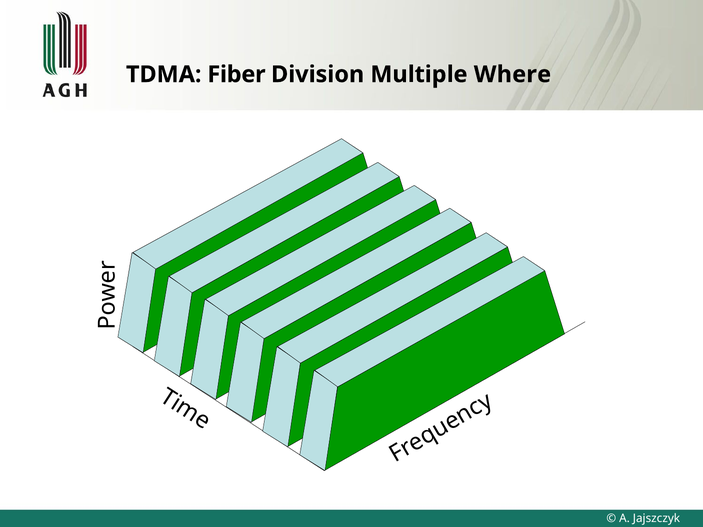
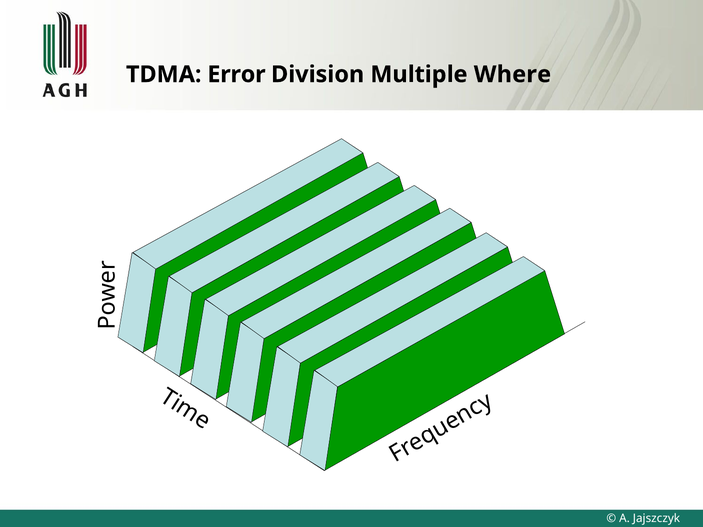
Fiber: Fiber -> Error
